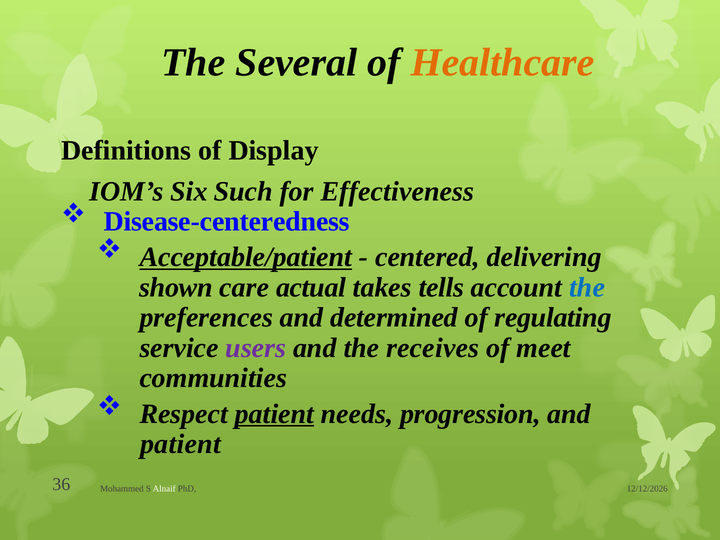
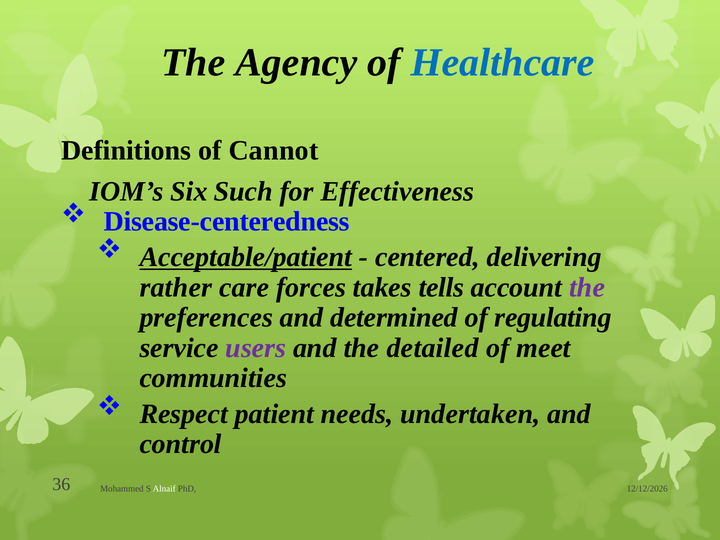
Several: Several -> Agency
Healthcare colour: orange -> blue
Display: Display -> Cannot
shown: shown -> rather
actual: actual -> forces
the at (587, 287) colour: blue -> purple
receives: receives -> detailed
patient at (274, 414) underline: present -> none
progression: progression -> undertaken
patient at (180, 444): patient -> control
